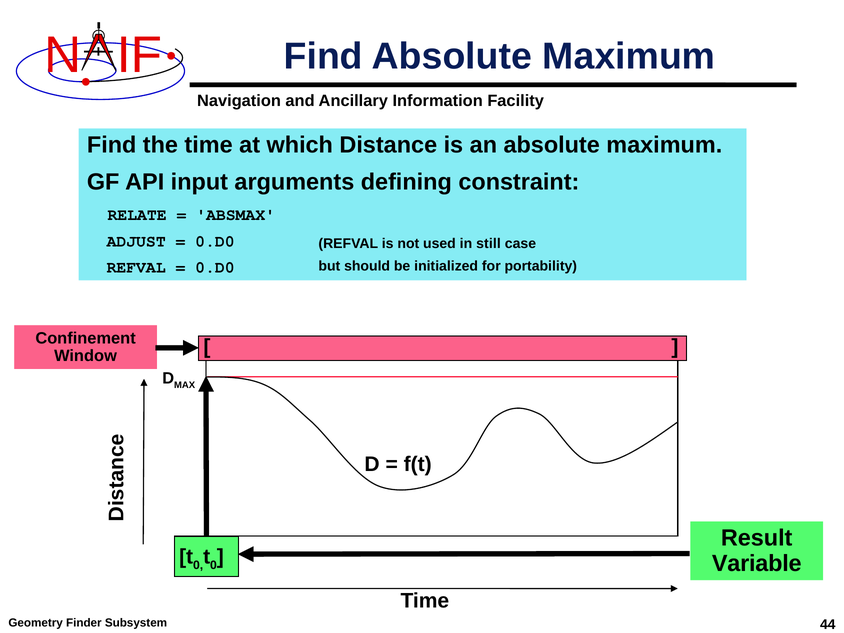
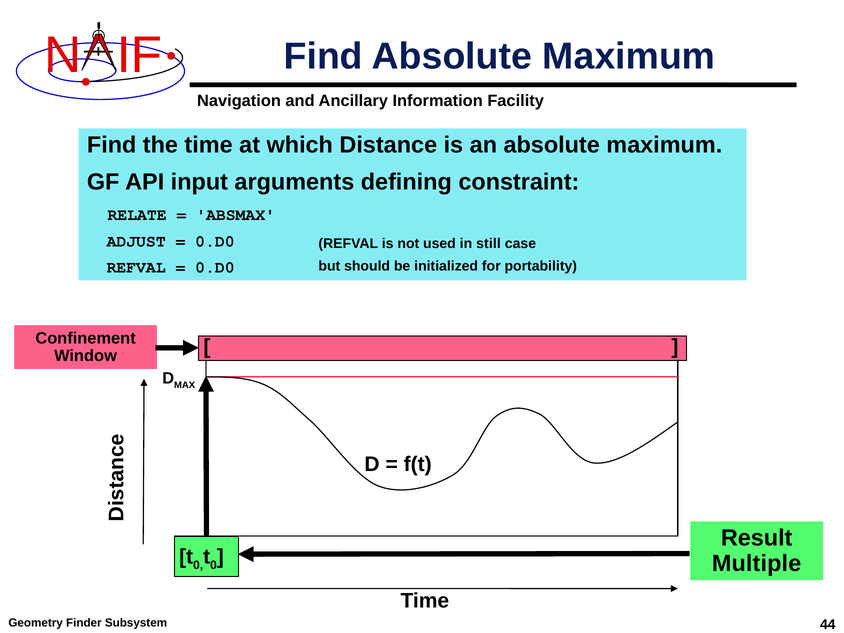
Variable: Variable -> Multiple
